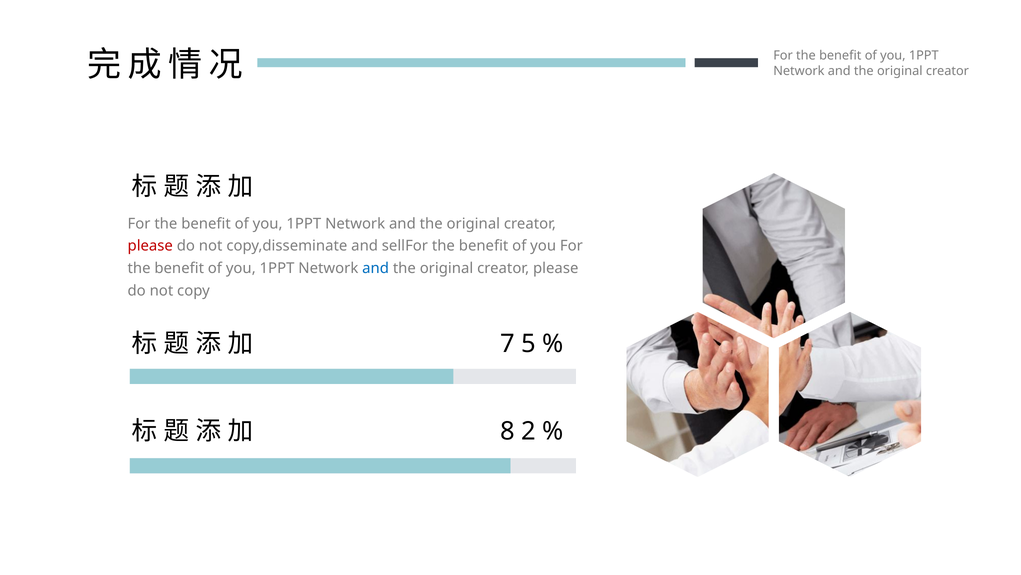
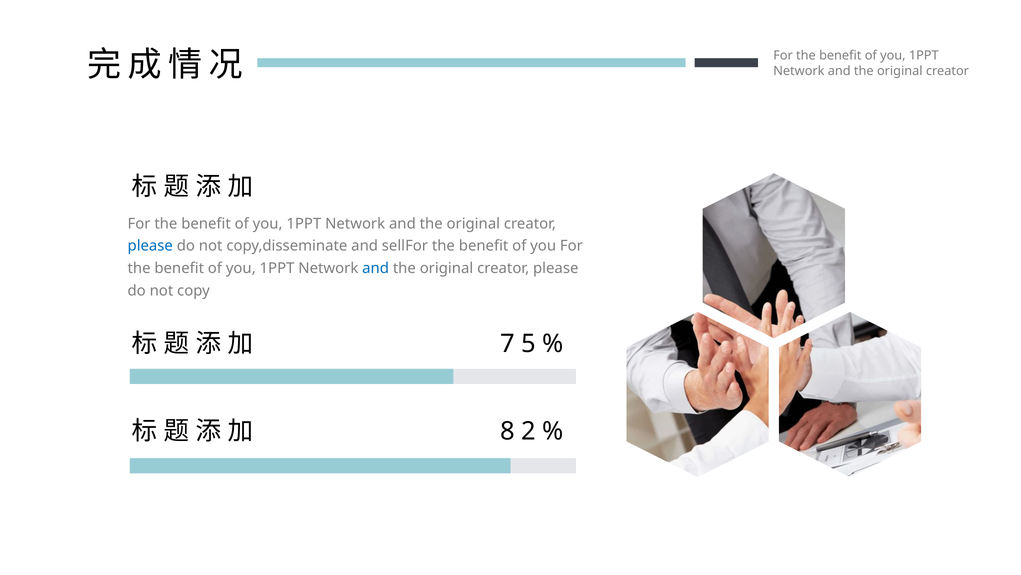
please at (150, 246) colour: red -> blue
